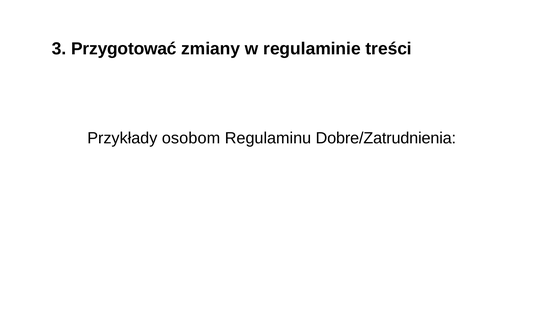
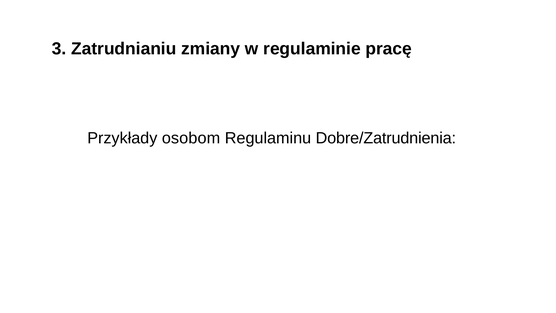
Przygotować: Przygotować -> Zatrudnianiu
treści: treści -> pracę
